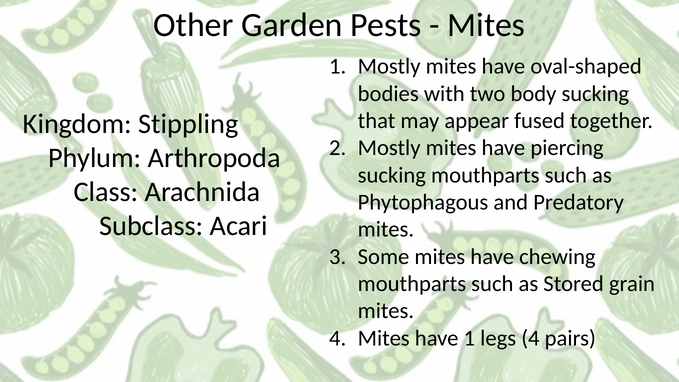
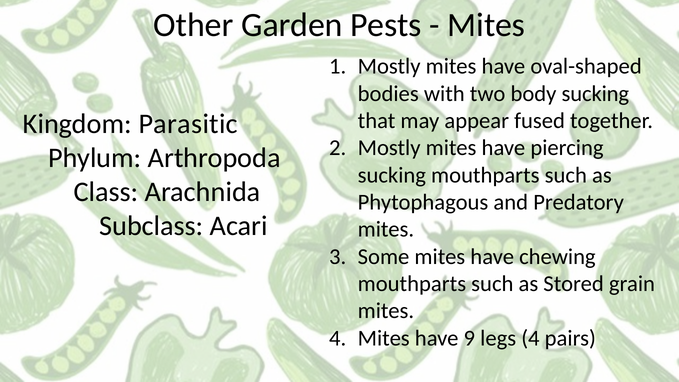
Stippling: Stippling -> Parasitic
have 1: 1 -> 9
